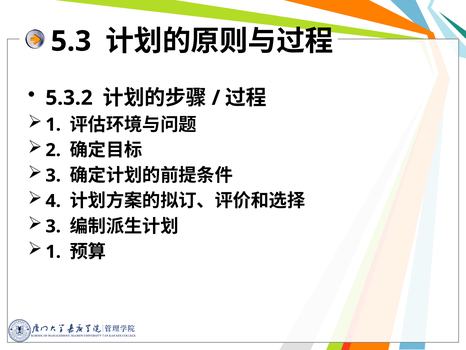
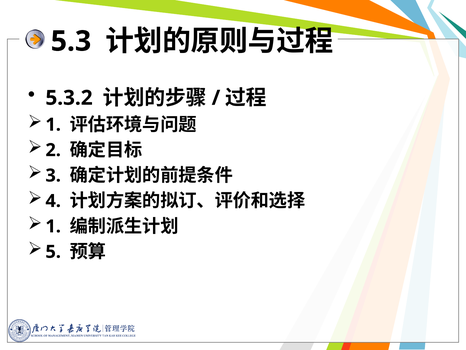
3 at (53, 226): 3 -> 1
1 at (53, 251): 1 -> 5
